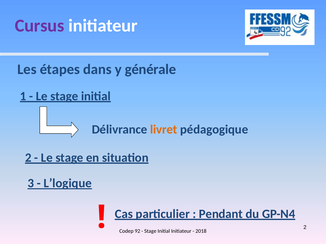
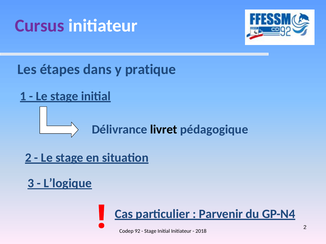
générale: générale -> pratique
livret colour: orange -> black
Pendant: Pendant -> Parvenir
